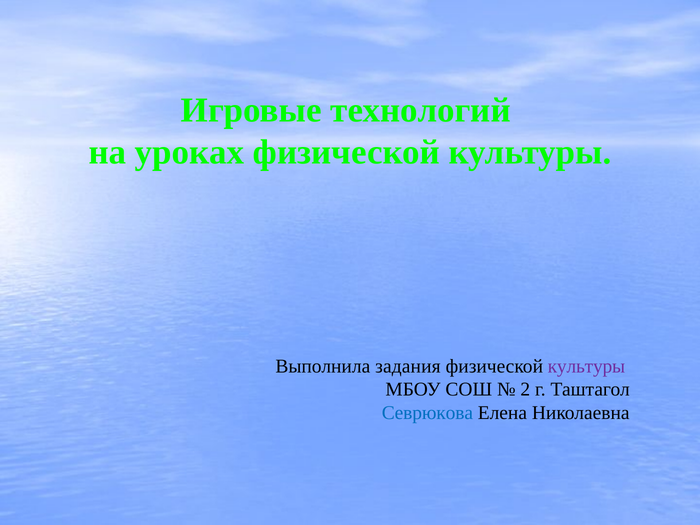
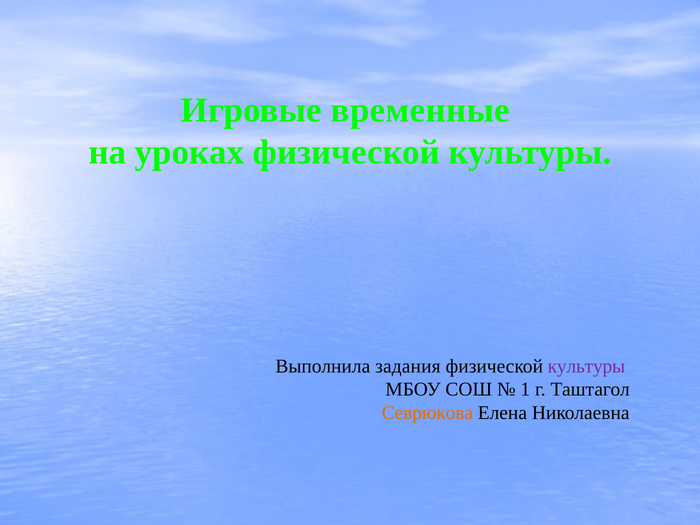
технологий: технологий -> временные
2: 2 -> 1
Севрюкова colour: blue -> orange
